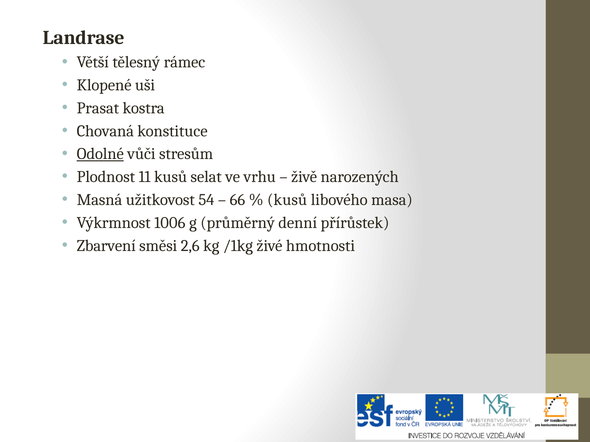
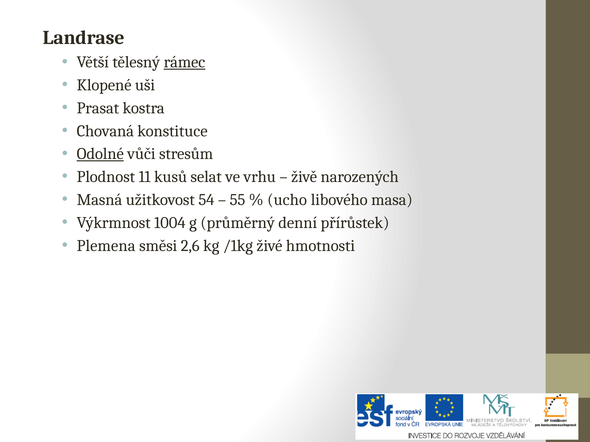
rámec underline: none -> present
66: 66 -> 55
kusů at (287, 200): kusů -> ucho
1006: 1006 -> 1004
Zbarvení: Zbarvení -> Plemena
